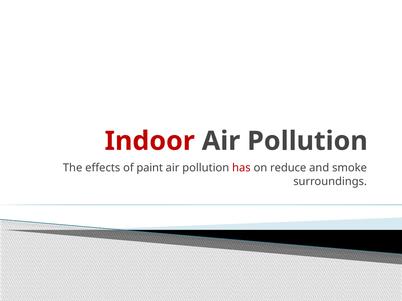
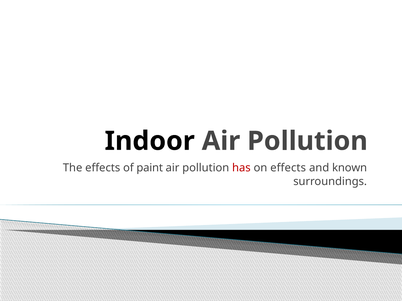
Indoor colour: red -> black
on reduce: reduce -> effects
smoke: smoke -> known
